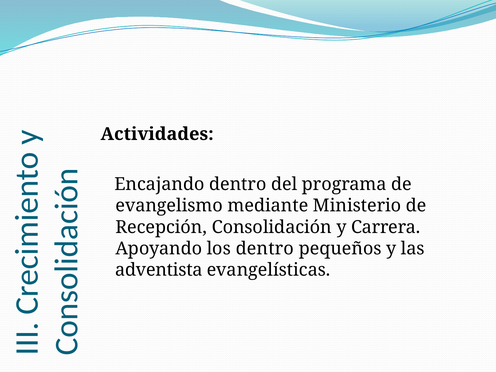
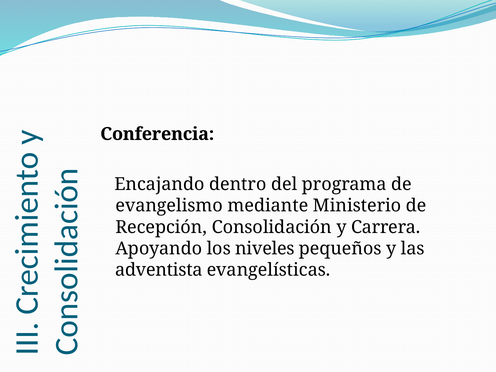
Actividades: Actividades -> Conferencia
los dentro: dentro -> niveles
